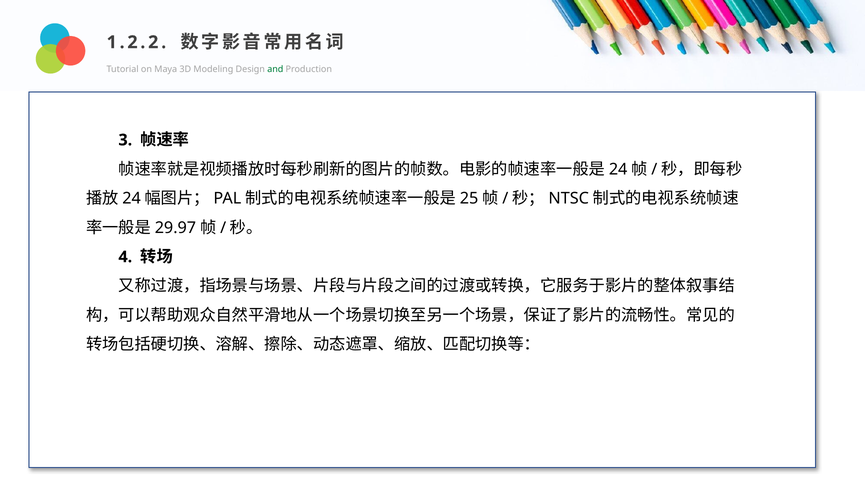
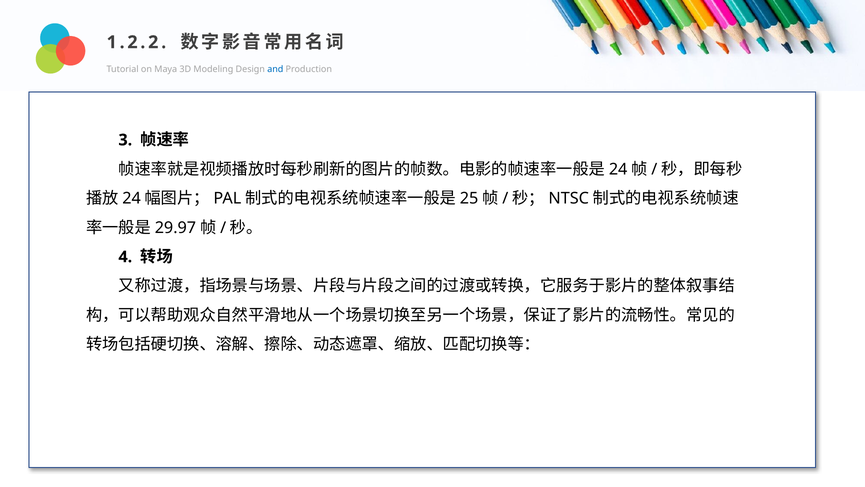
and at (275, 69) colour: green -> blue
